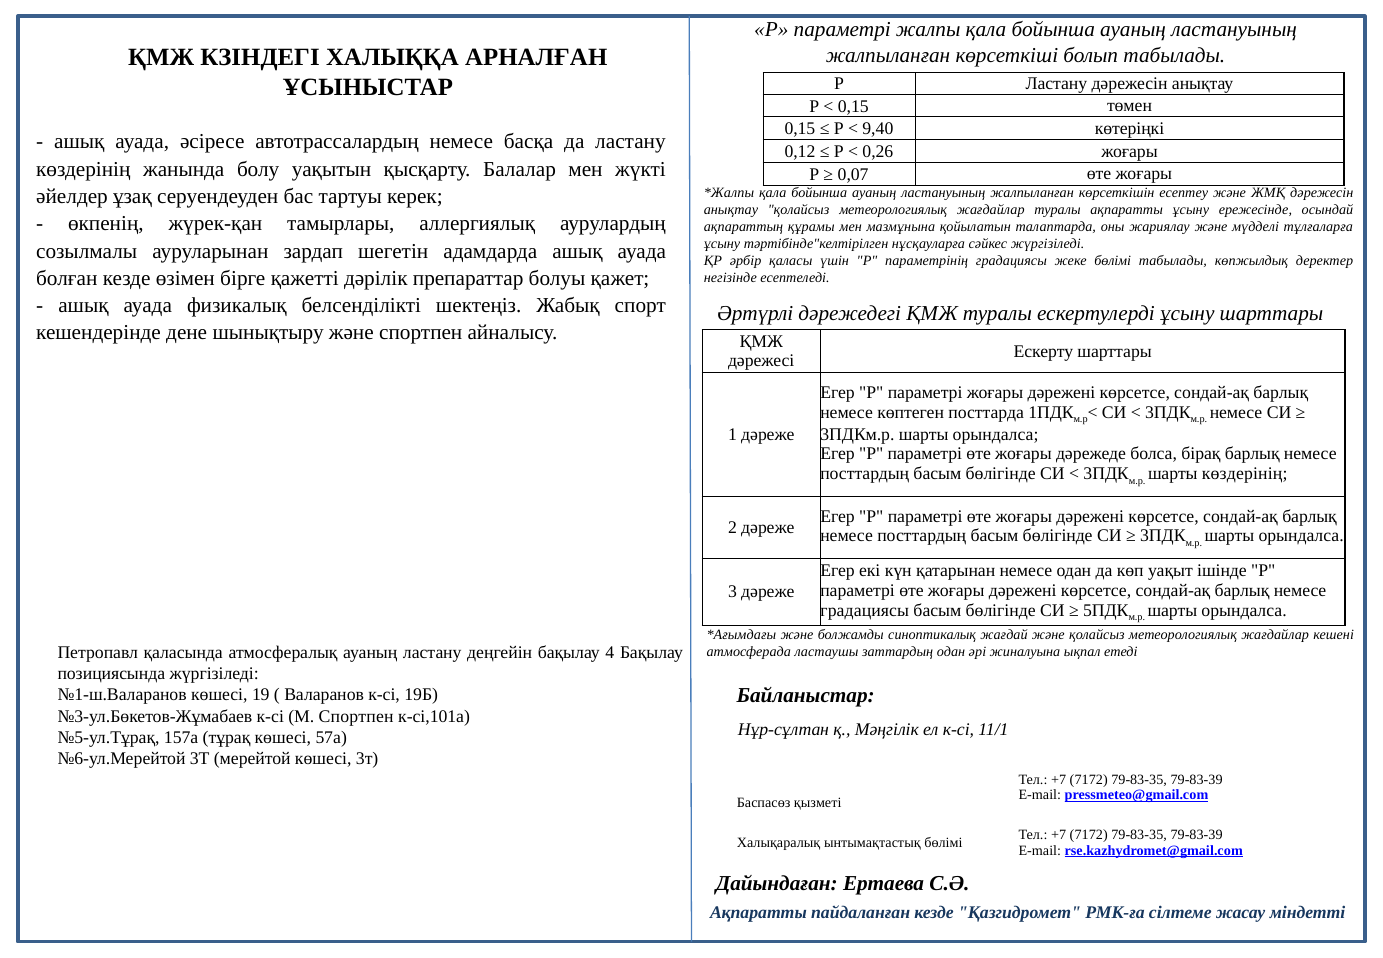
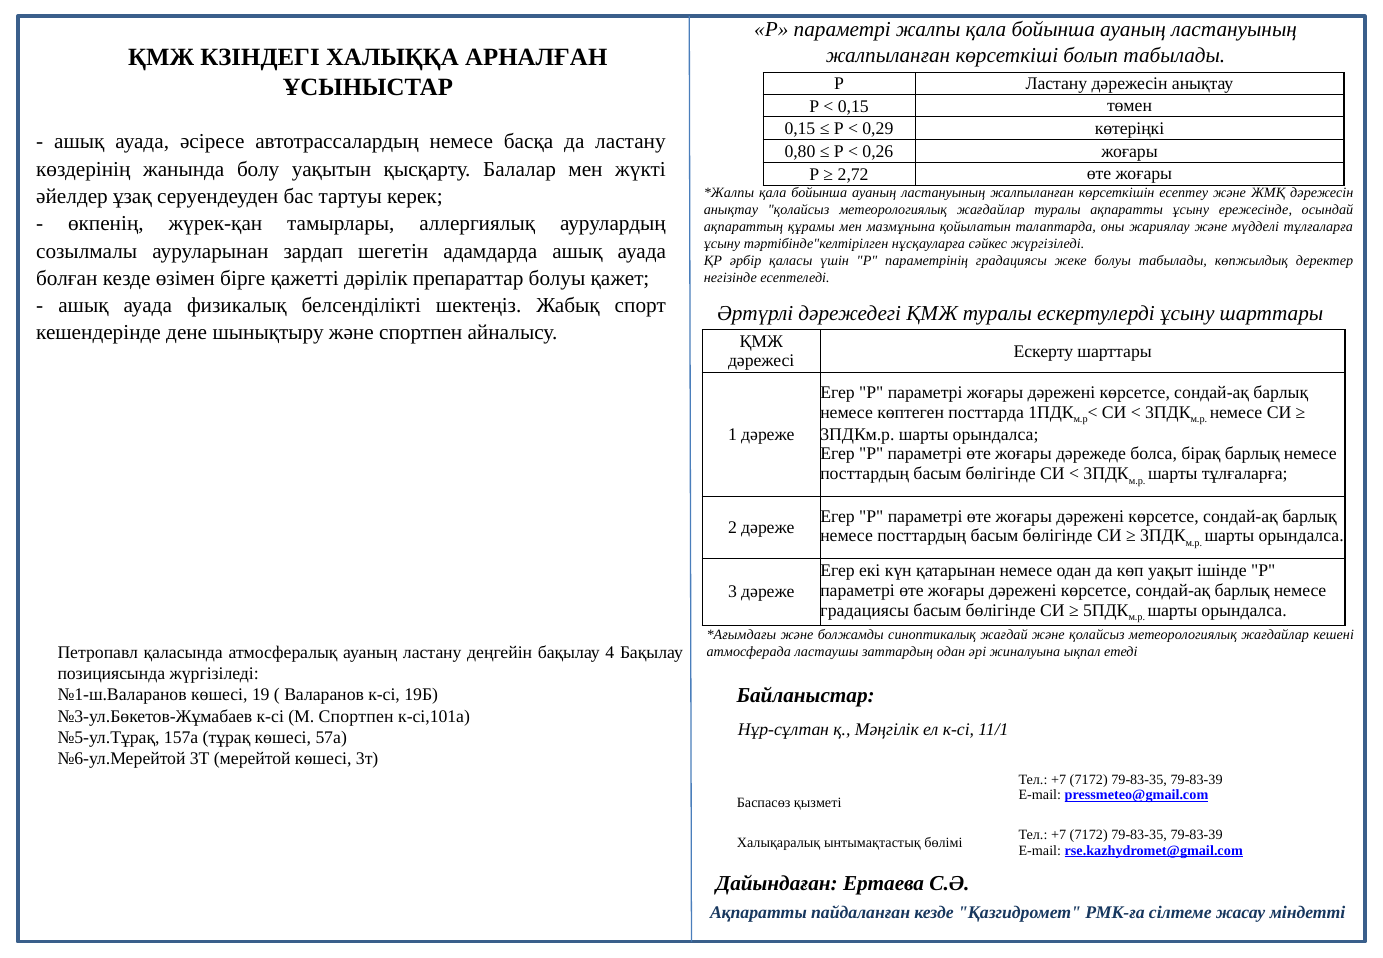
9,40: 9,40 -> 0,29
0,12: 0,12 -> 0,80
0,07: 0,07 -> 2,72
жеке бөлімі: бөлімі -> болуы
шарты көздерінің: көздерінің -> тұлғаларға
